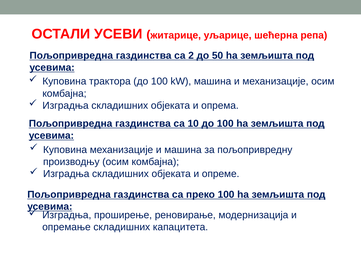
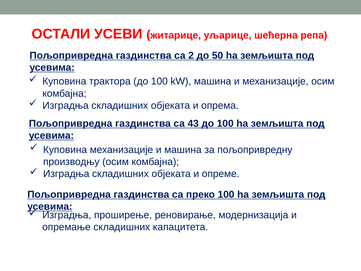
10: 10 -> 43
